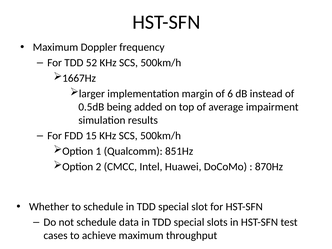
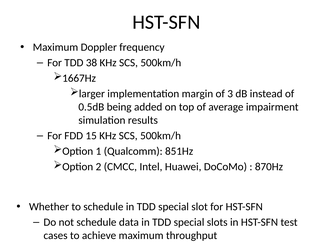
52: 52 -> 38
6: 6 -> 3
